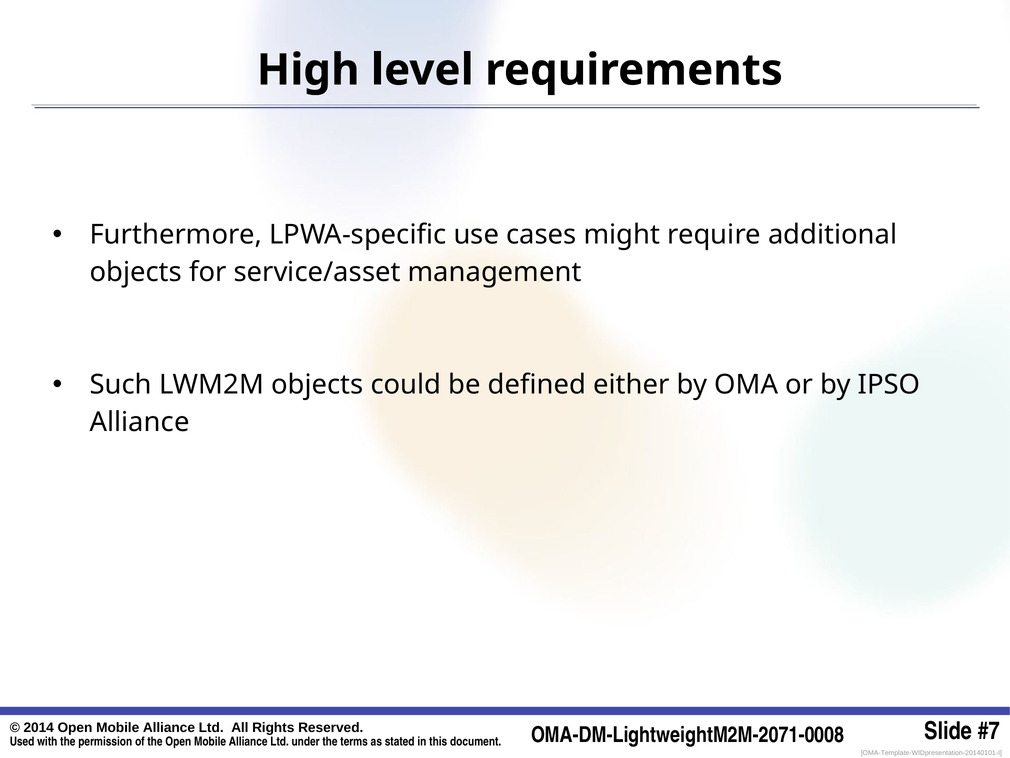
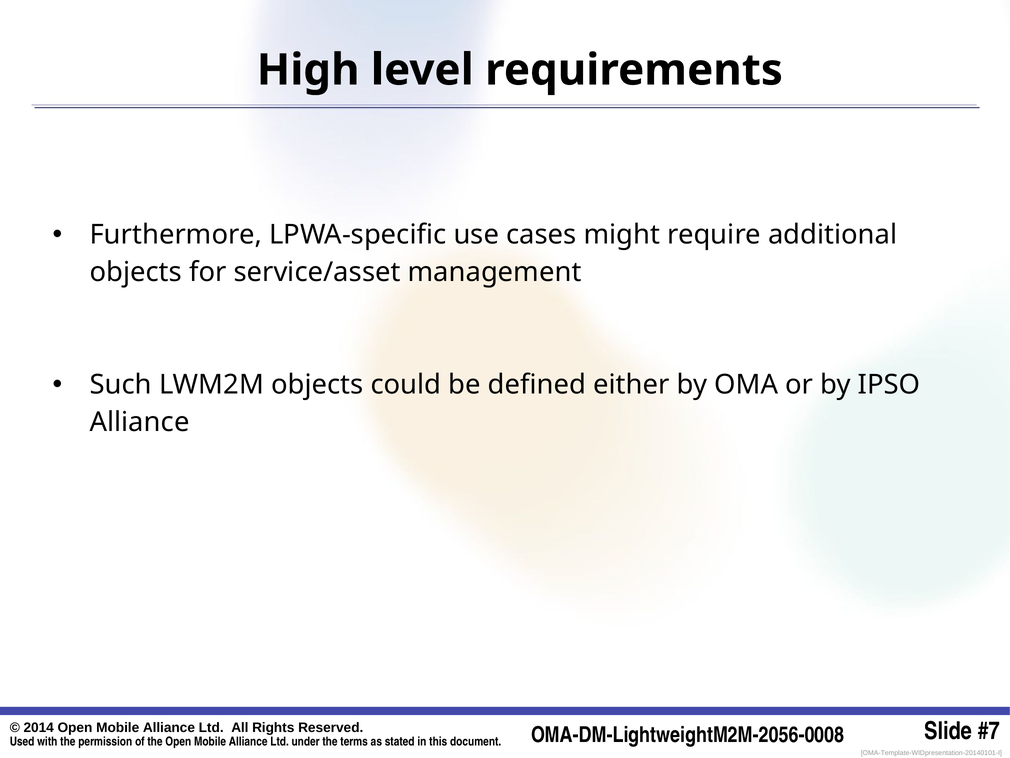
OMA-DM-LightweightM2M-2071-0008: OMA-DM-LightweightM2M-2071-0008 -> OMA-DM-LightweightM2M-2056-0008
